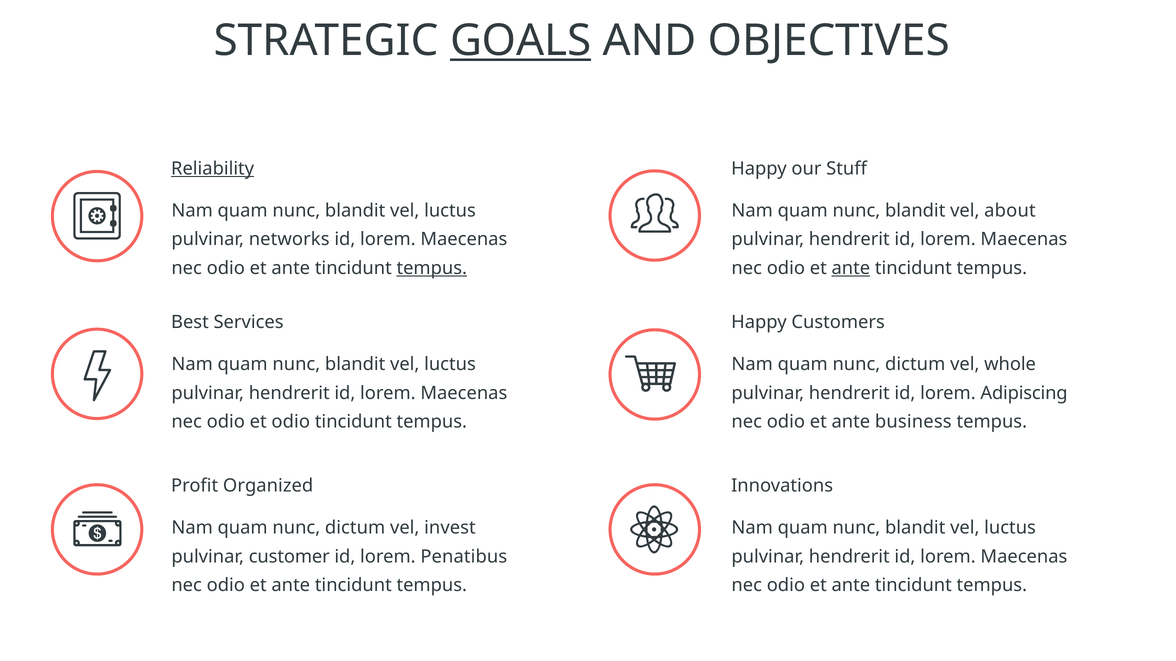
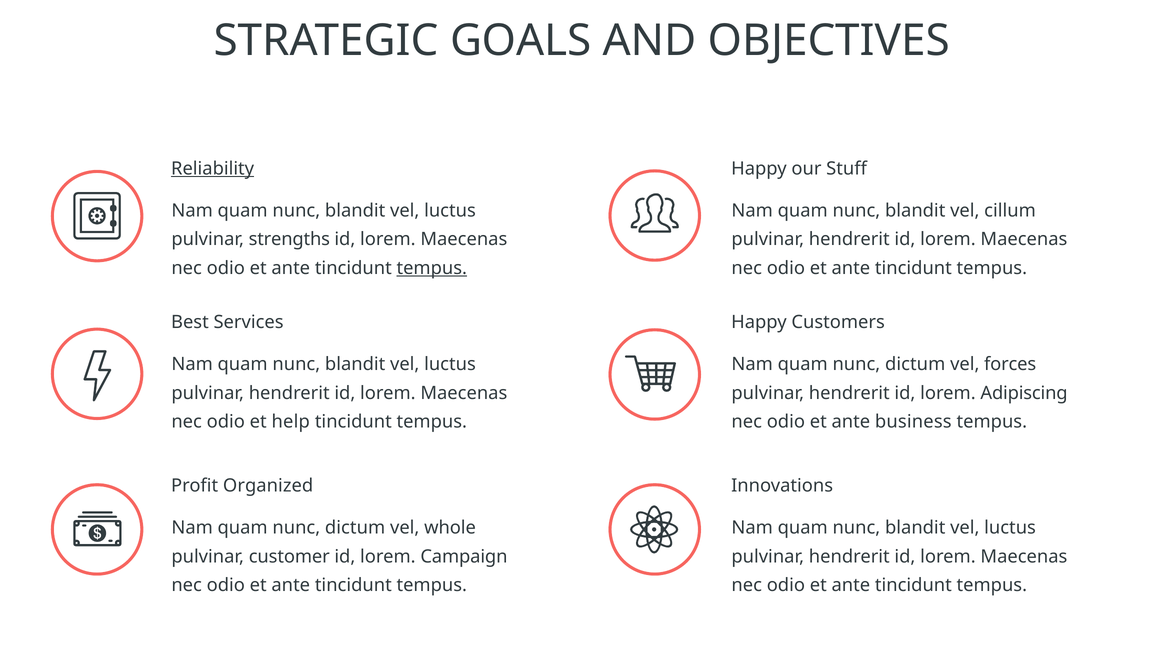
GOALS underline: present -> none
about: about -> cillum
networks: networks -> strengths
ante at (851, 268) underline: present -> none
whole: whole -> forces
et odio: odio -> help
invest: invest -> whole
Penatibus: Penatibus -> Campaign
